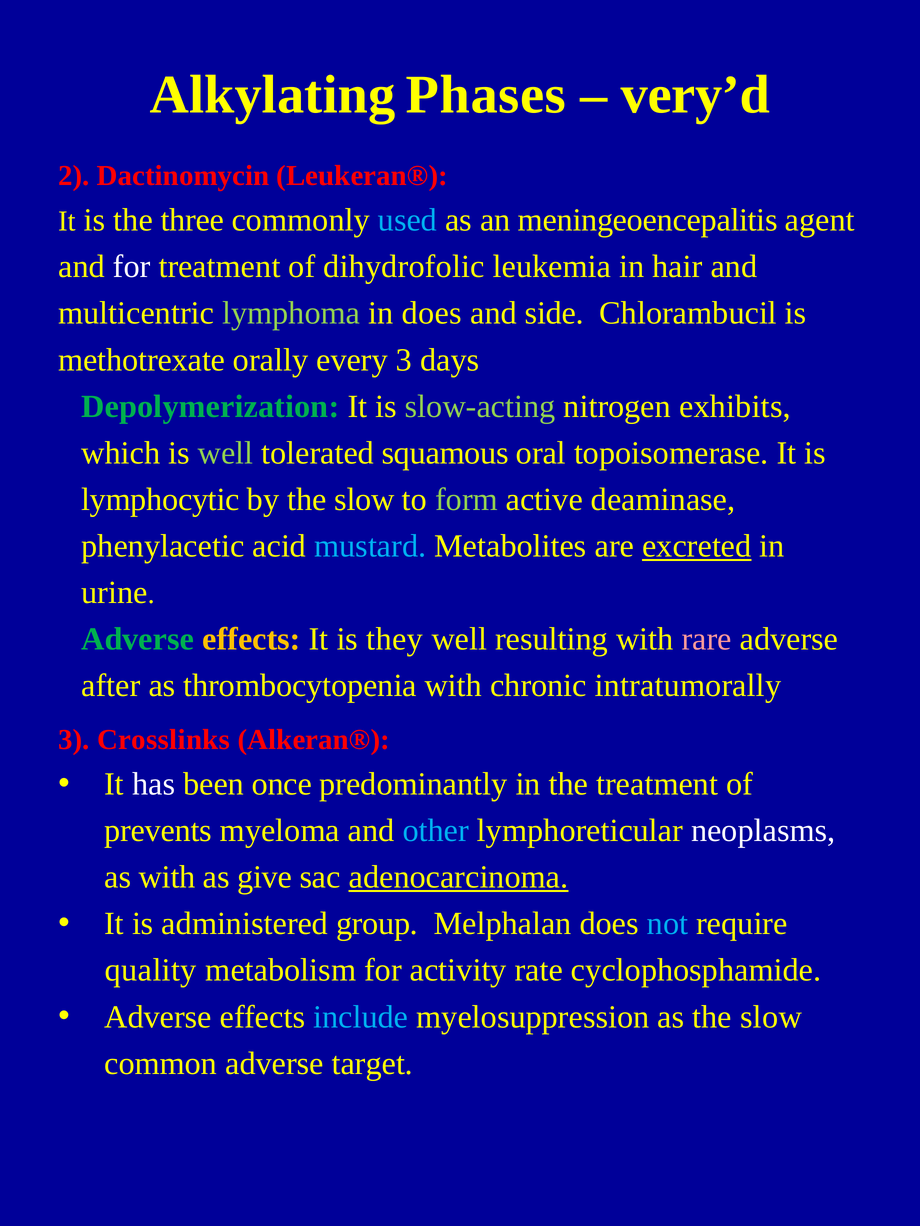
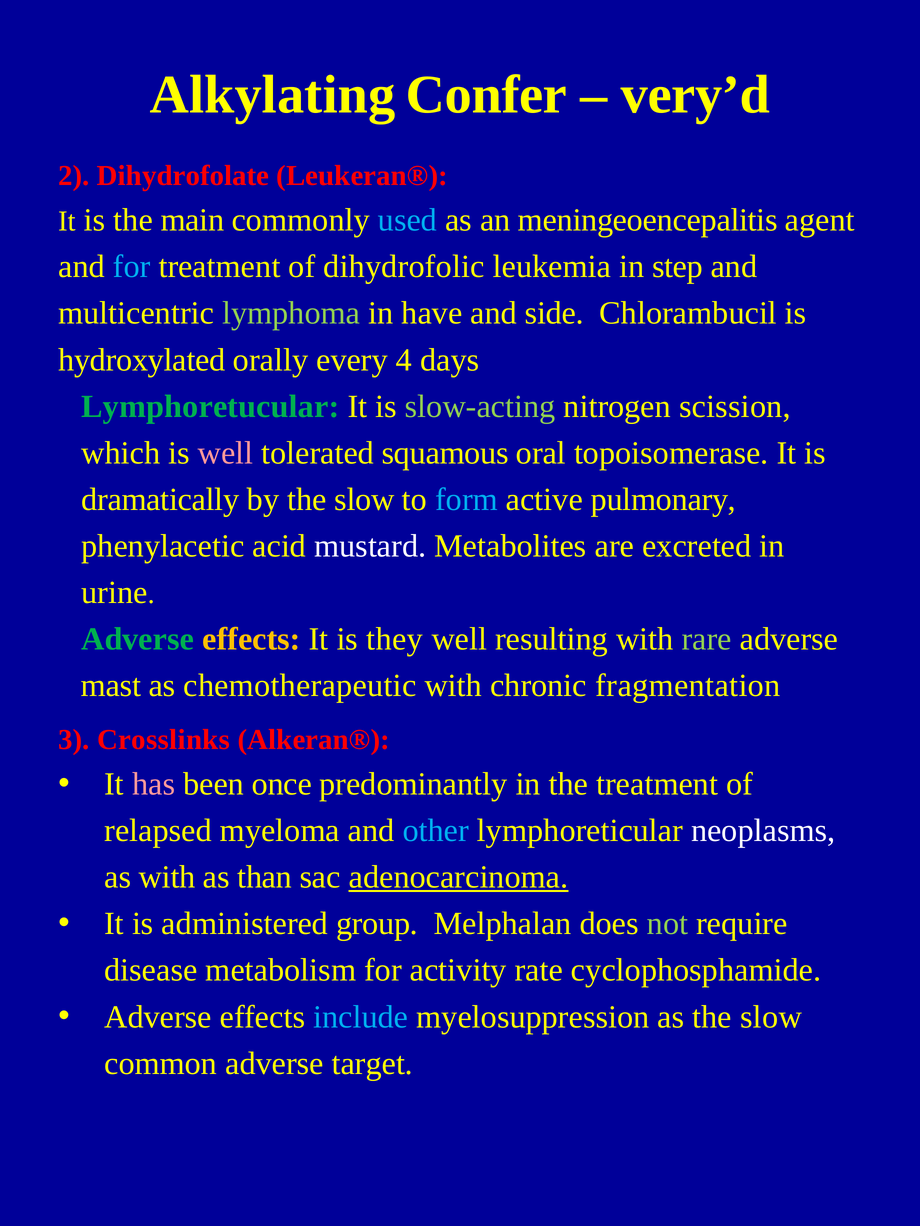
Phases: Phases -> Confer
Dactinomycin: Dactinomycin -> Dihydrofolate
three: three -> main
for at (132, 267) colour: white -> light blue
hair: hair -> step
in does: does -> have
methotrexate: methotrexate -> hydroxylated
every 3: 3 -> 4
Depolymerization: Depolymerization -> Lymphoretucular
exhibits: exhibits -> scission
well at (225, 453) colour: light green -> pink
lymphocytic: lymphocytic -> dramatically
form colour: light green -> light blue
deaminase: deaminase -> pulmonary
mustard colour: light blue -> white
excreted underline: present -> none
rare colour: pink -> light green
after: after -> mast
thrombocytopenia: thrombocytopenia -> chemotherapeutic
intratumorally: intratumorally -> fragmentation
has colour: white -> pink
prevents: prevents -> relapsed
give: give -> than
not colour: light blue -> light green
quality: quality -> disease
